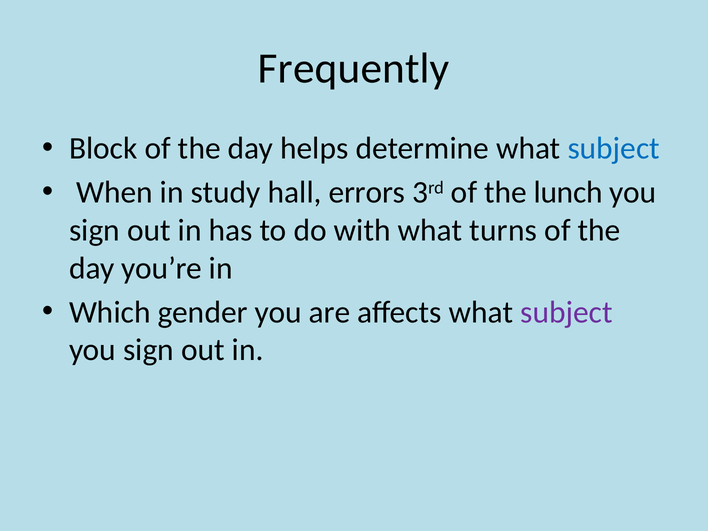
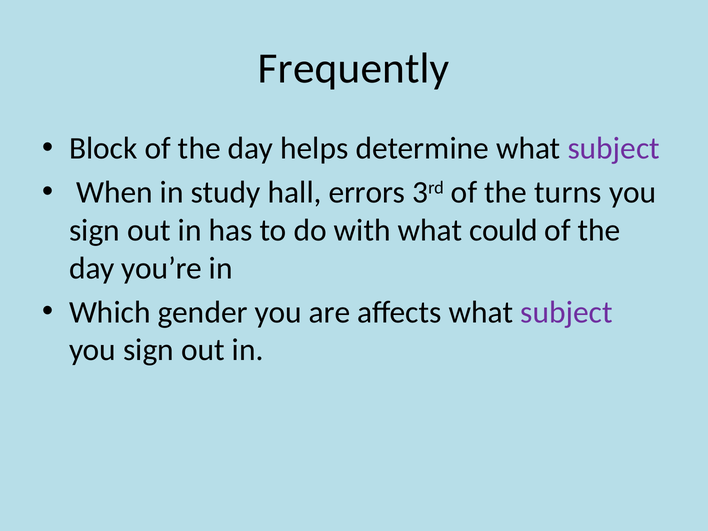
subject at (614, 149) colour: blue -> purple
lunch: lunch -> turns
turns: turns -> could
